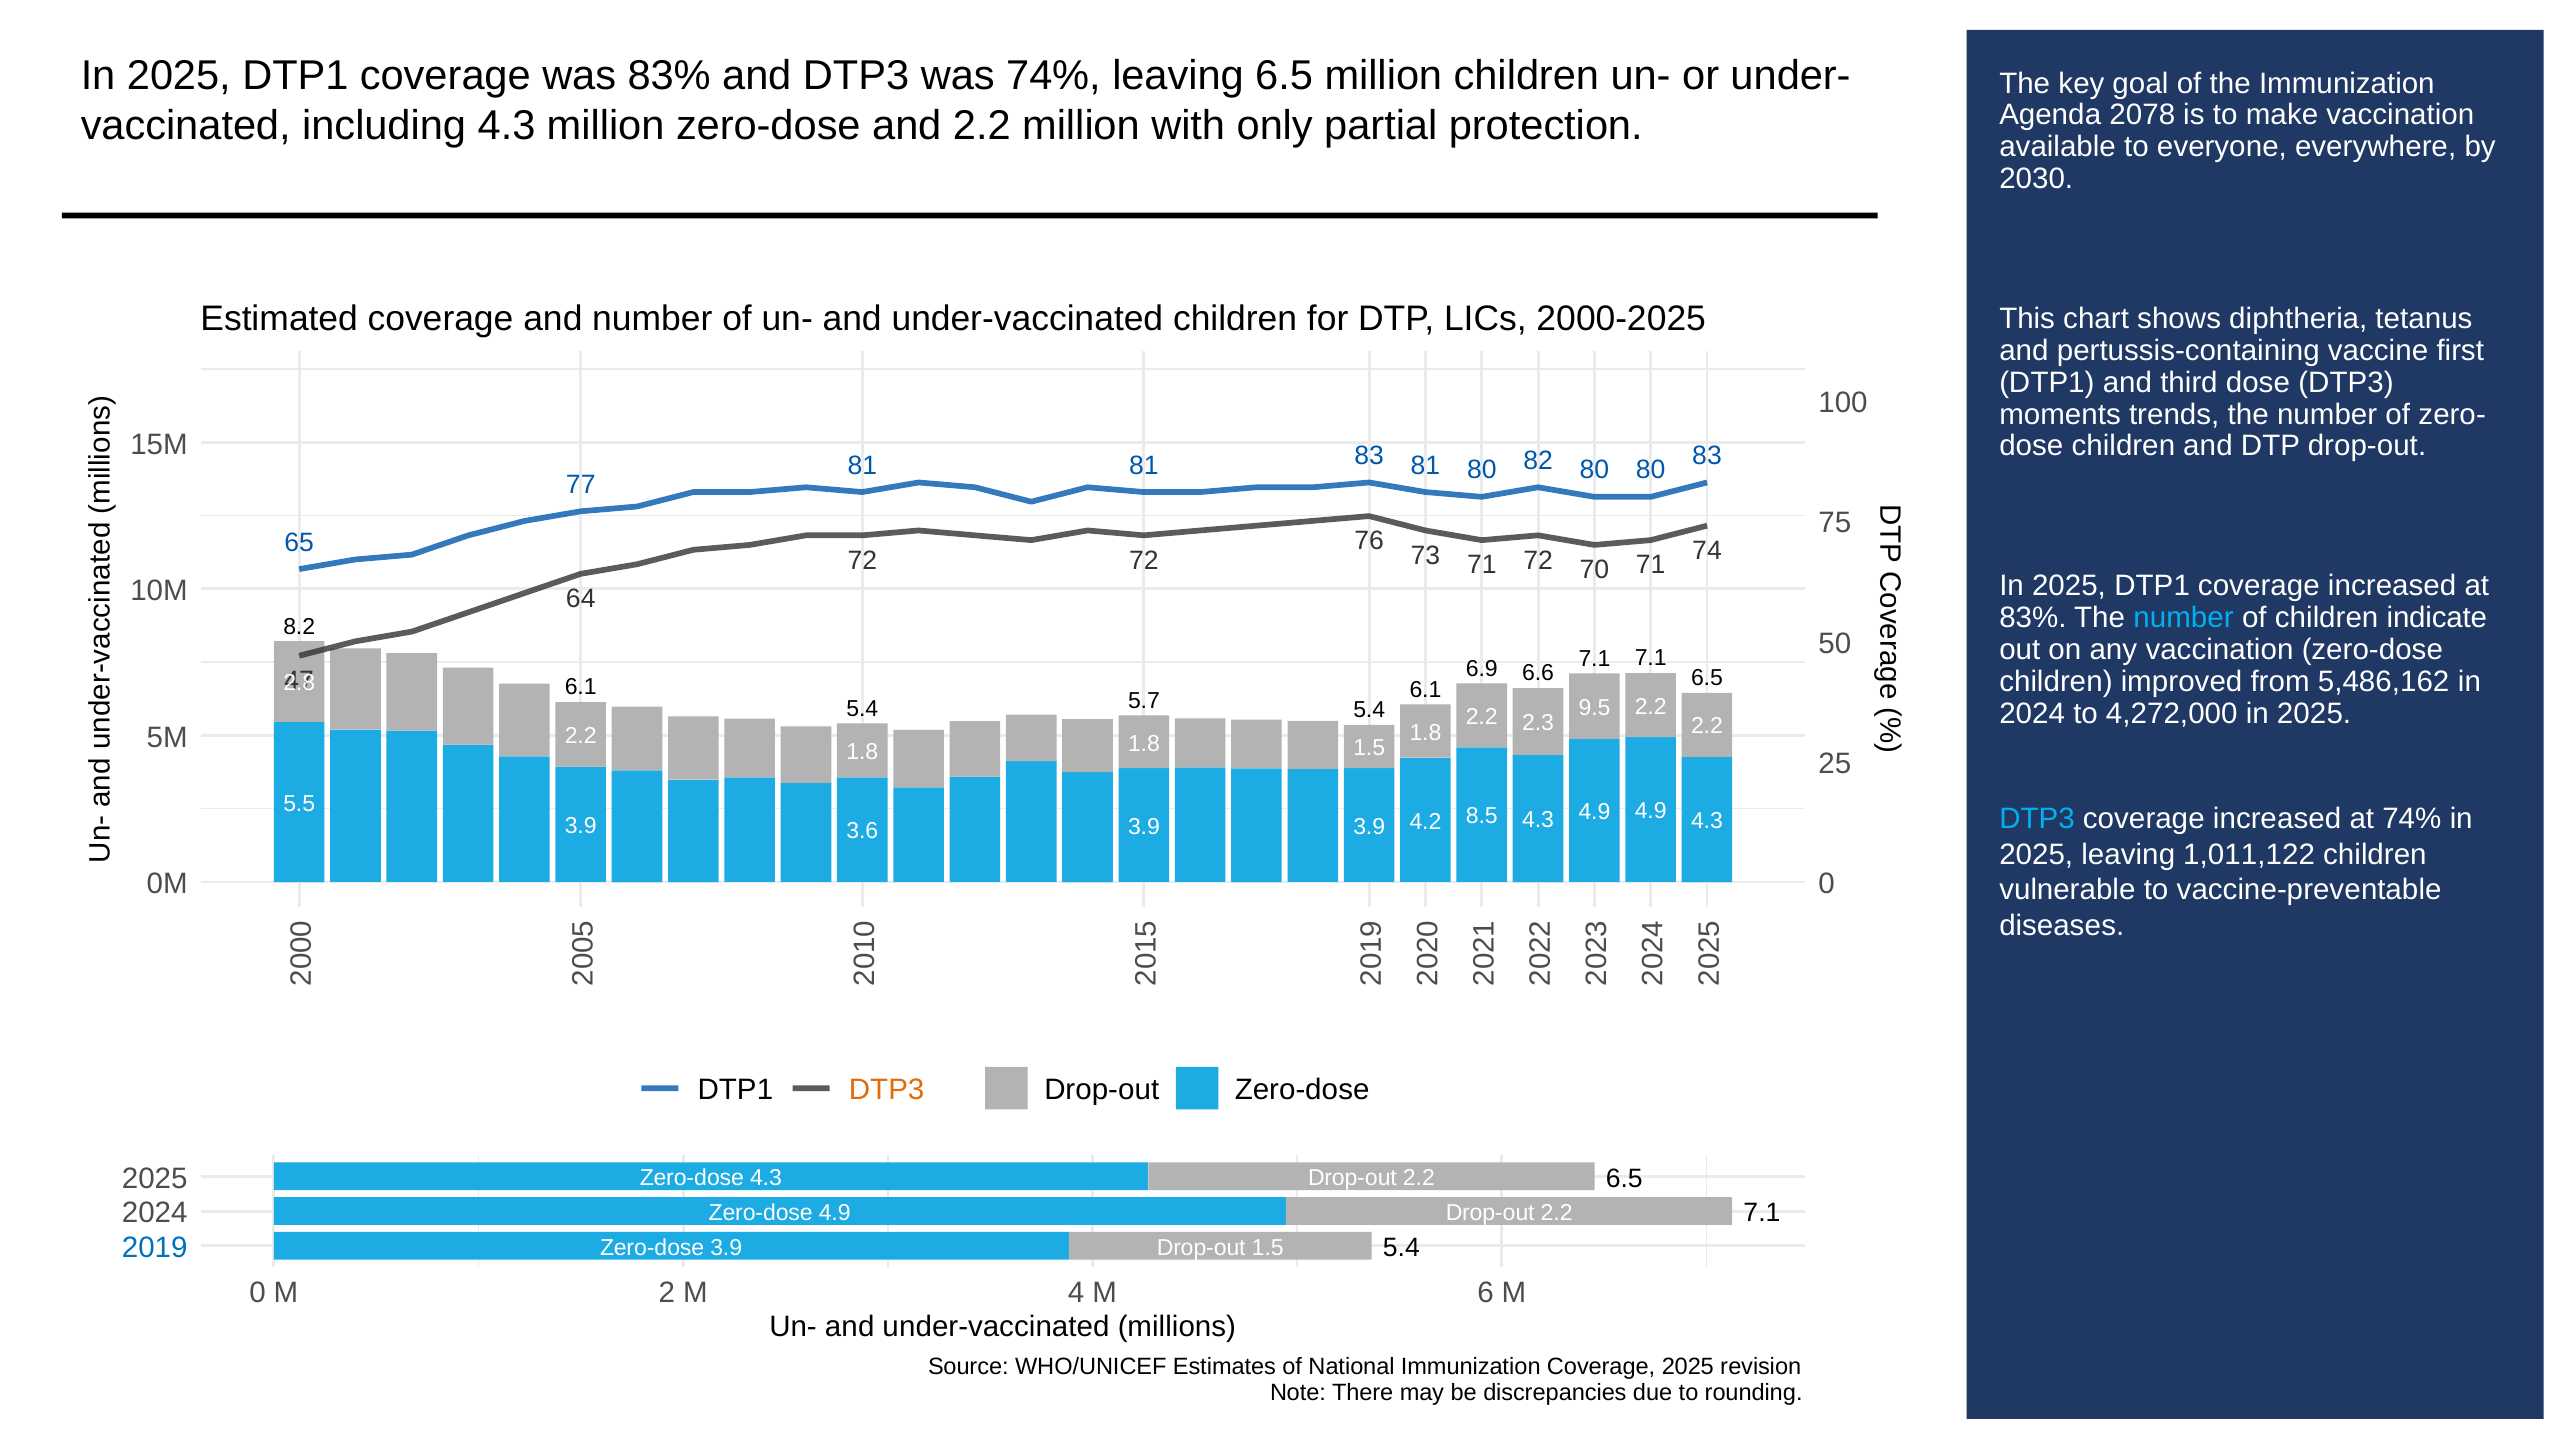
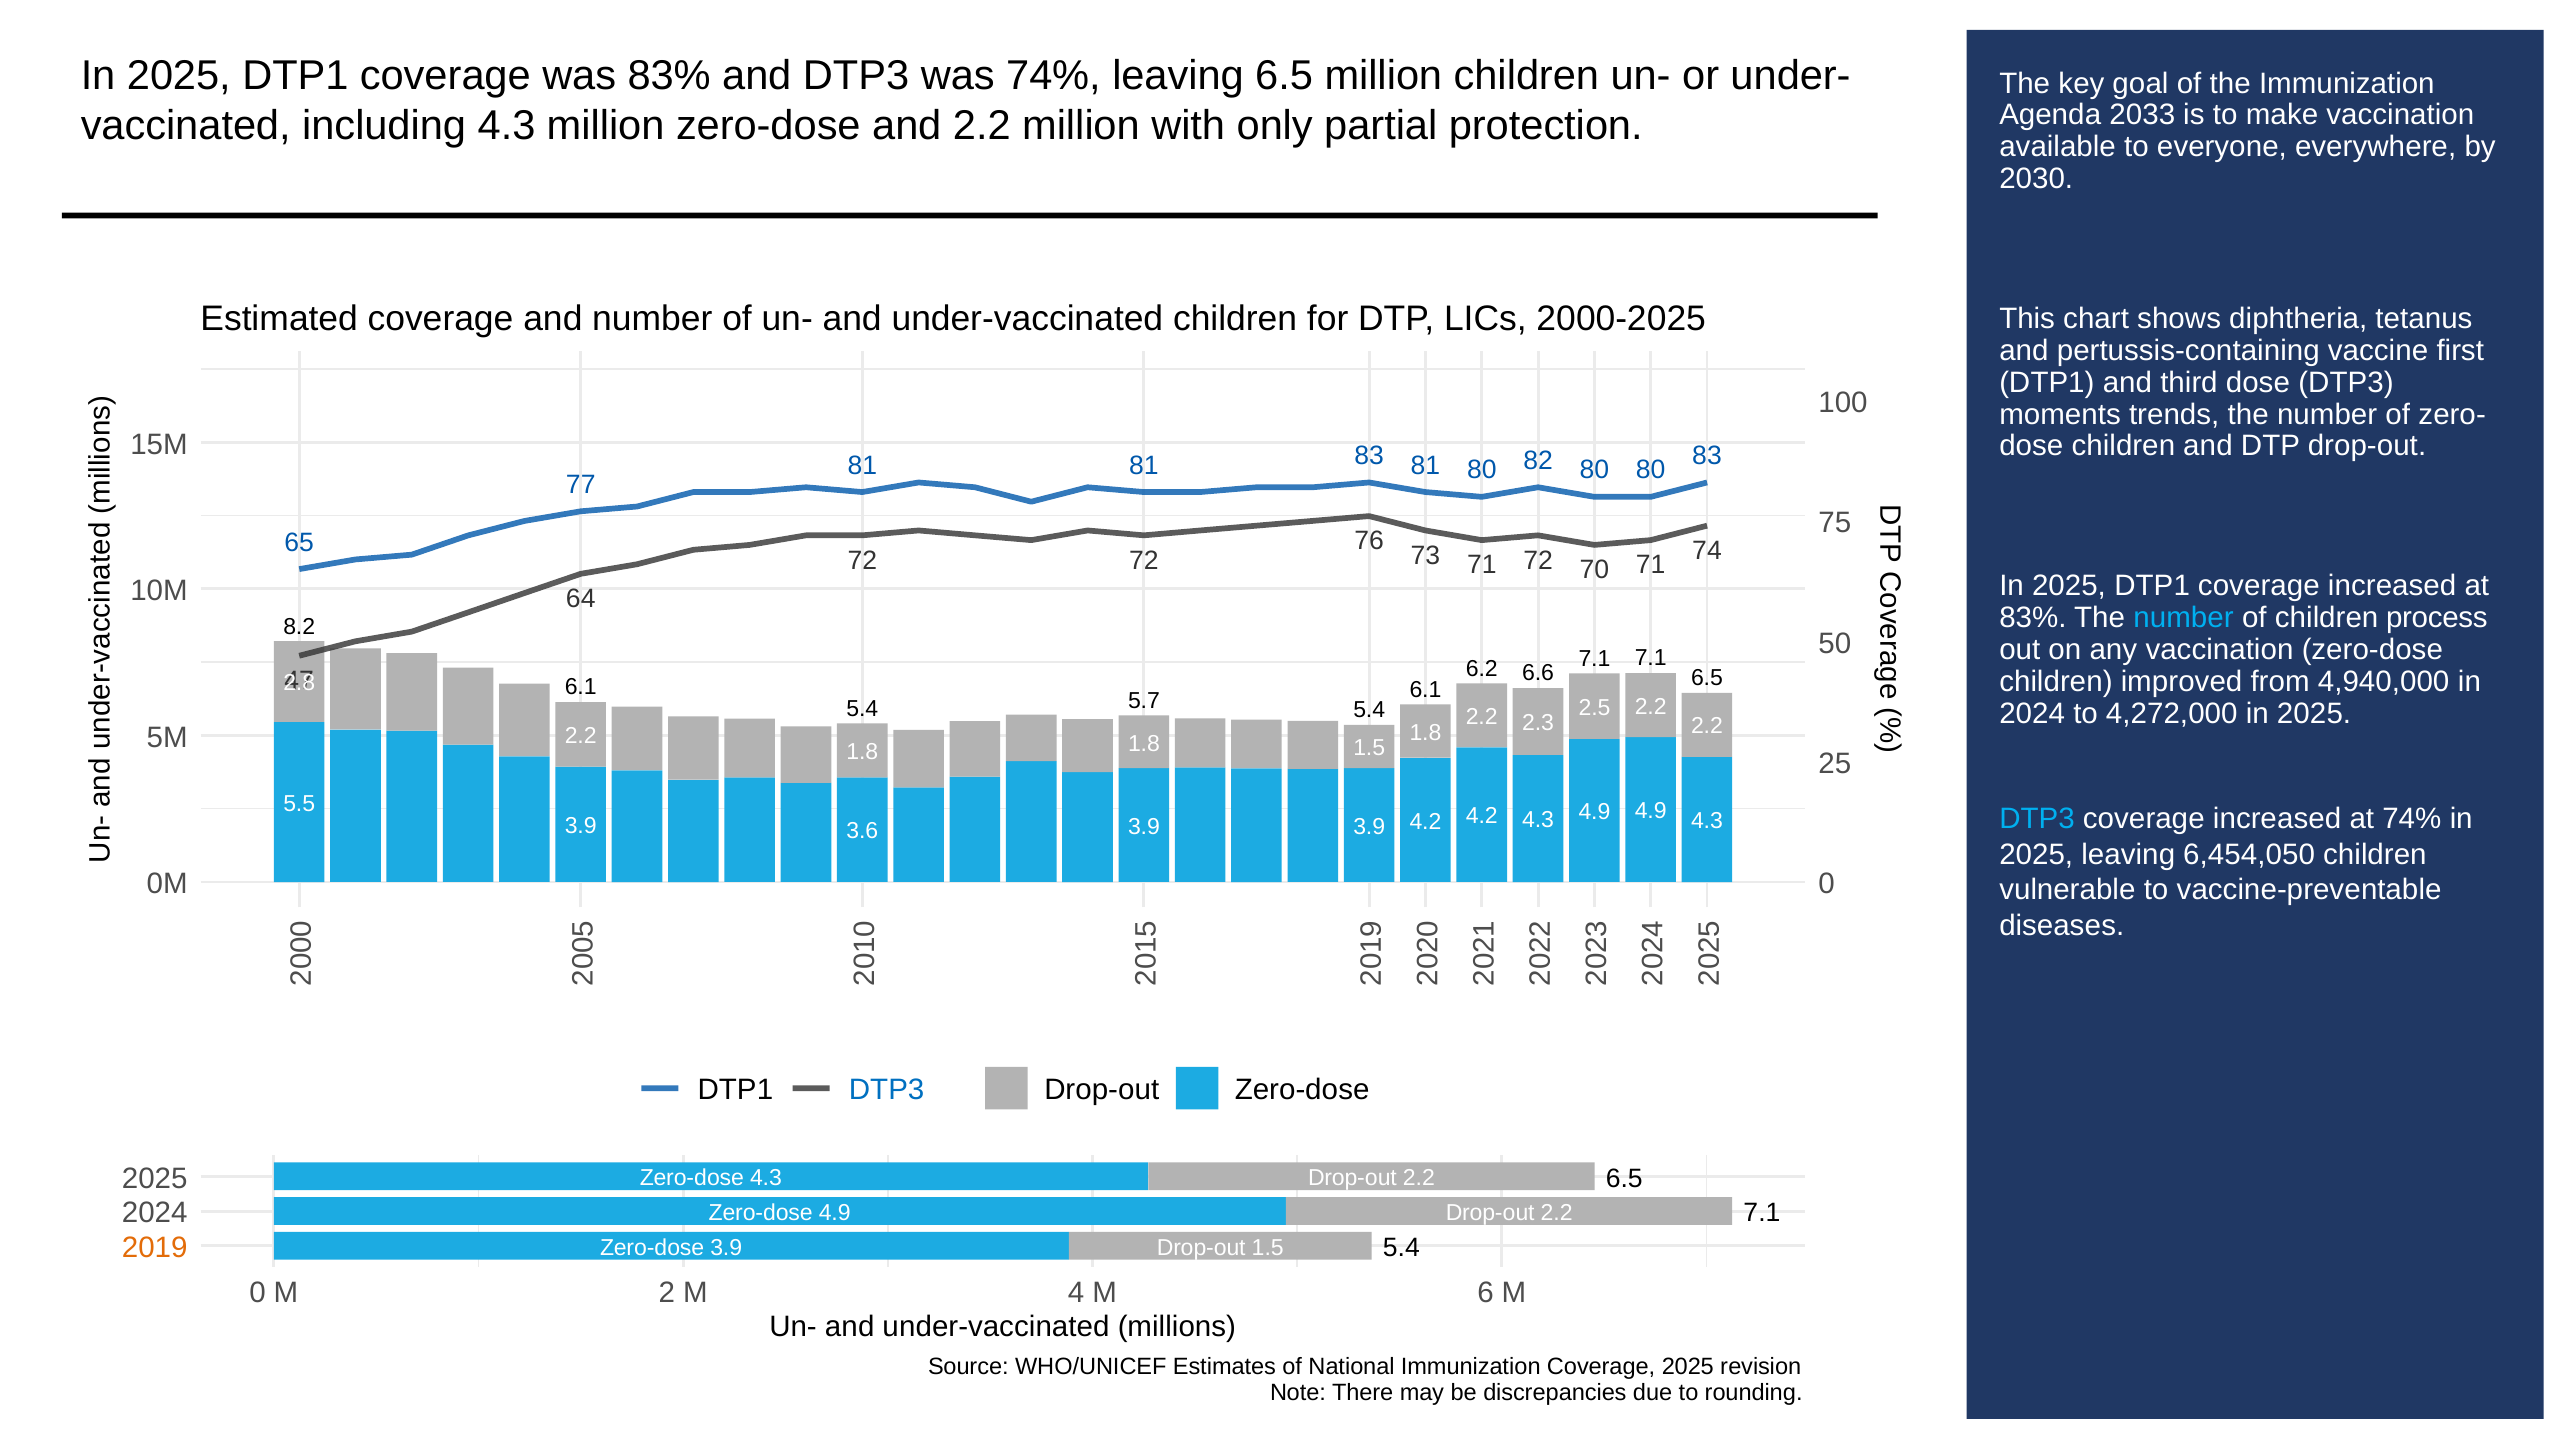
2078: 2078 -> 2033
indicate: indicate -> process
6.9: 6.9 -> 6.2
5,486,162: 5,486,162 -> 4,940,000
9.5: 9.5 -> 2.5
4.2 8.5: 8.5 -> 4.2
1,011,122: 1,011,122 -> 6,454,050
DTP3 at (887, 1090) colour: orange -> blue
2019 colour: blue -> orange
